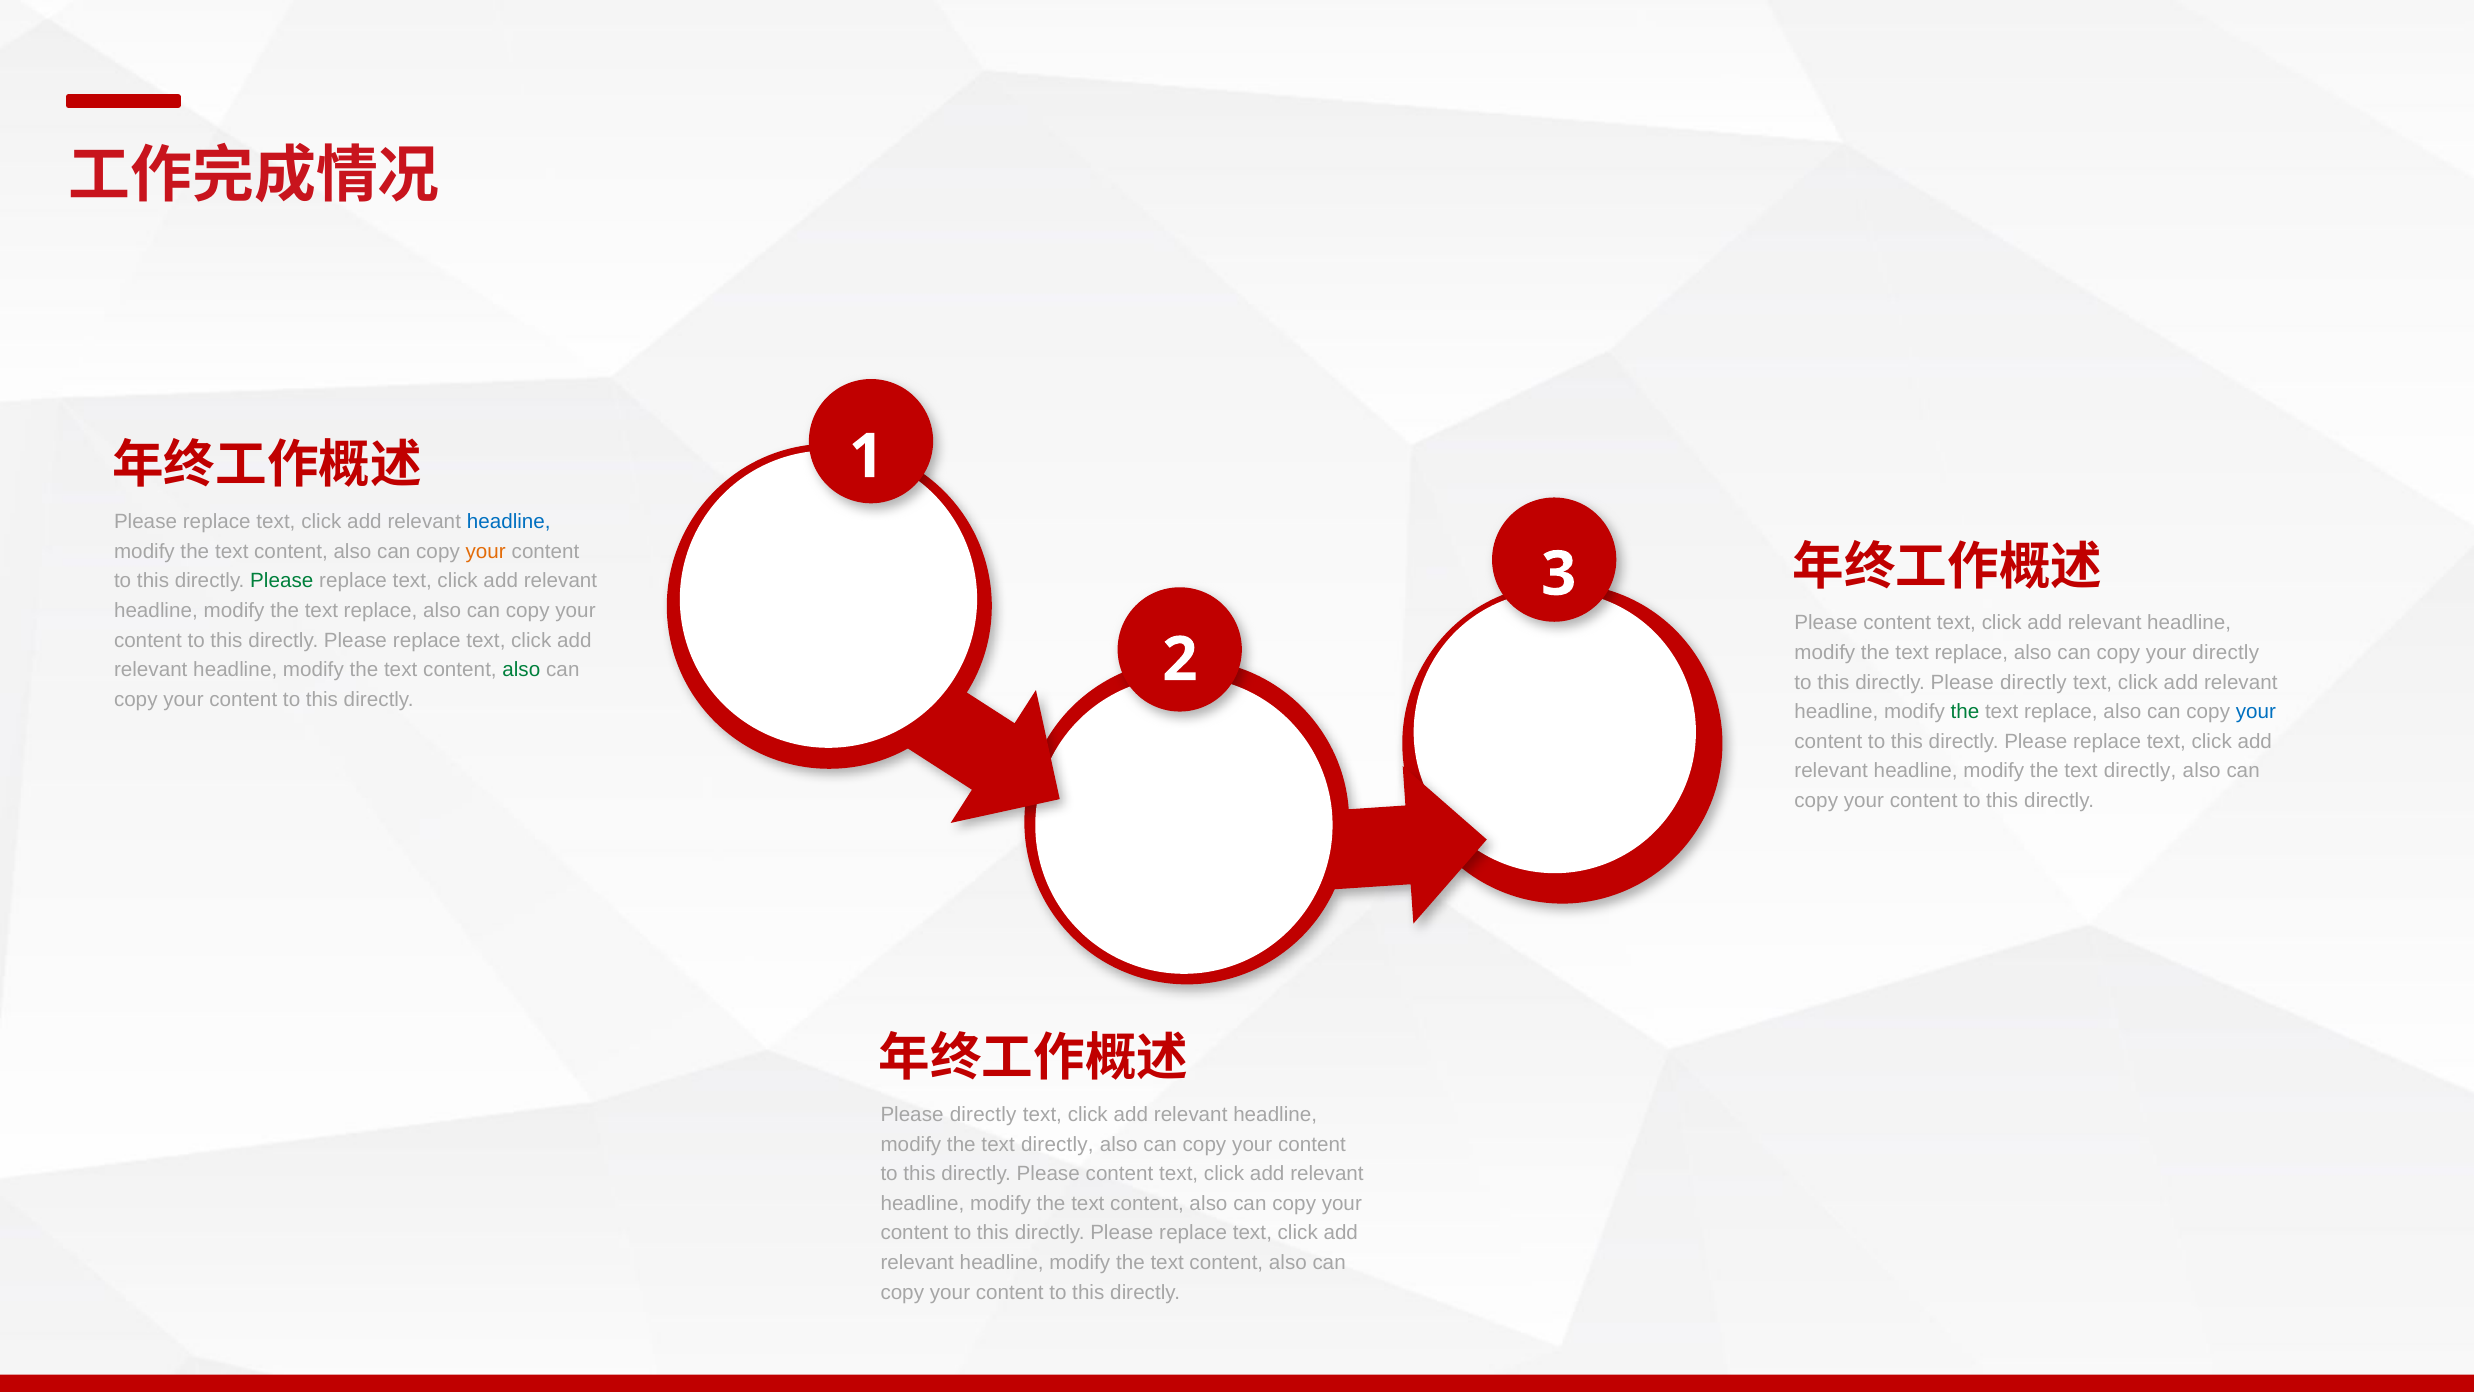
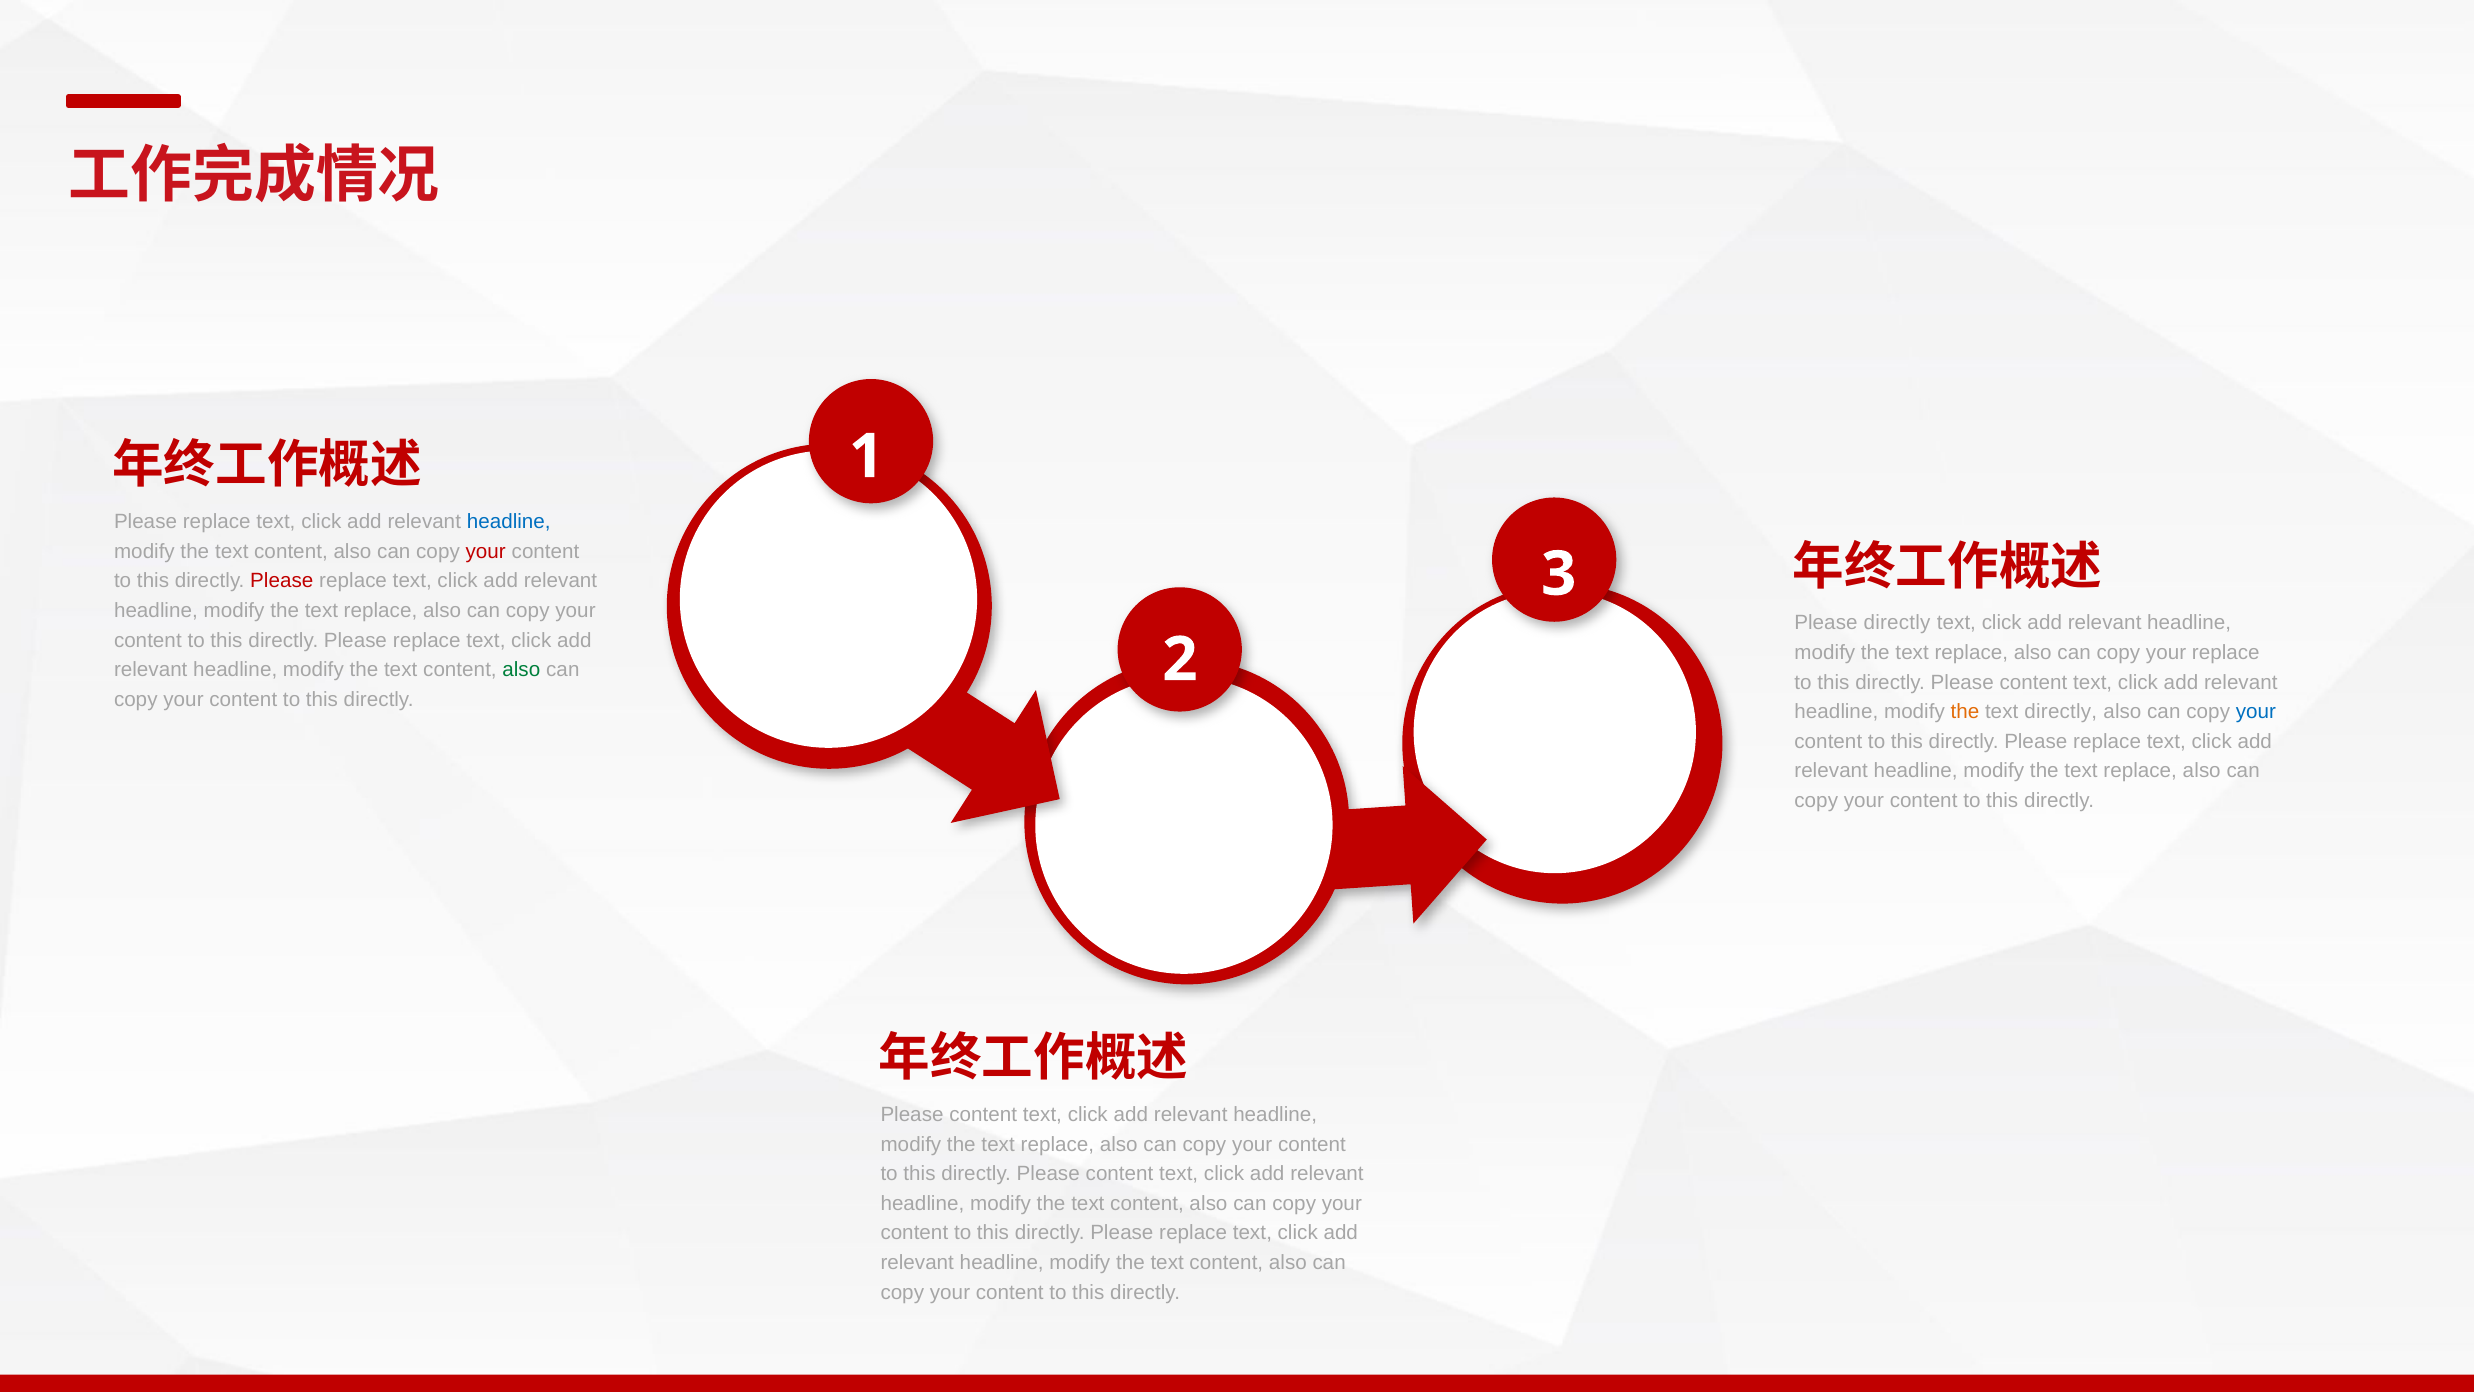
your at (486, 551) colour: orange -> red
Please at (282, 581) colour: green -> red
content at (1897, 623): content -> directly
your directly: directly -> replace
directly at (2033, 682): directly -> content
the at (1965, 712) colour: green -> orange
replace at (2061, 712): replace -> directly
directly at (2140, 771): directly -> replace
directly at (983, 1114): directly -> content
directly at (1057, 1144): directly -> replace
